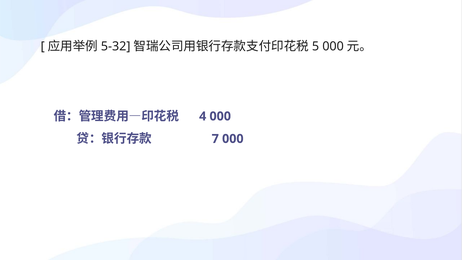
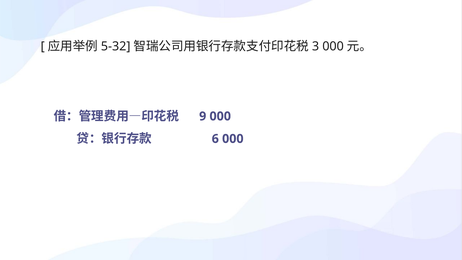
5: 5 -> 3
4: 4 -> 9
7: 7 -> 6
